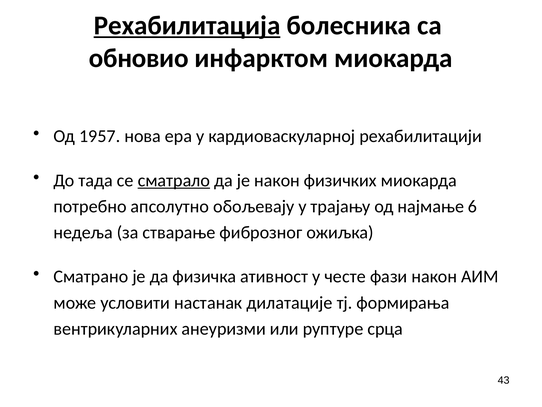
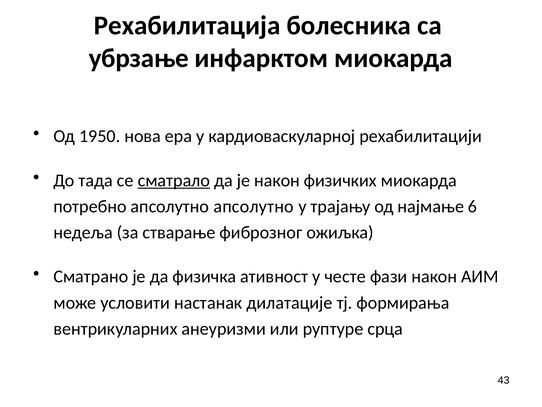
Рехабилитација underline: present -> none
обновио: обновио -> убрзање
1957: 1957 -> 1950
апсолутно обољевају: обољевају -> апсолутно
